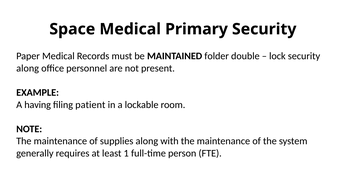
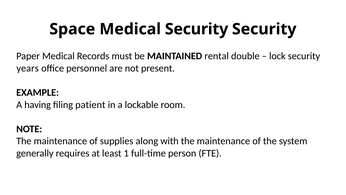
Medical Primary: Primary -> Security
folder: folder -> rental
along at (28, 68): along -> years
